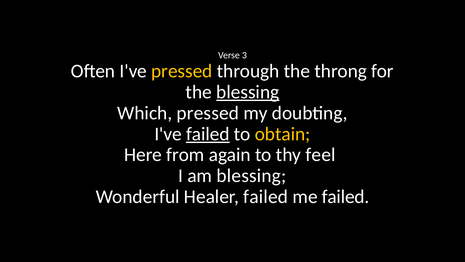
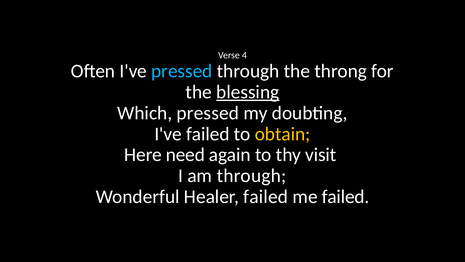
3: 3 -> 4
pressed at (182, 71) colour: yellow -> light blue
failed at (208, 134) underline: present -> none
from: from -> need
feel: feel -> visit
am blessing: blessing -> through
